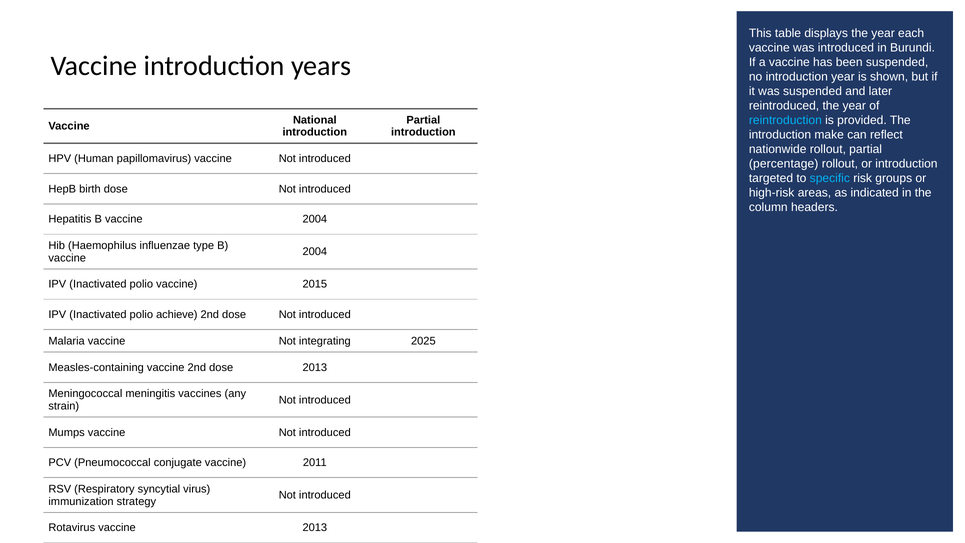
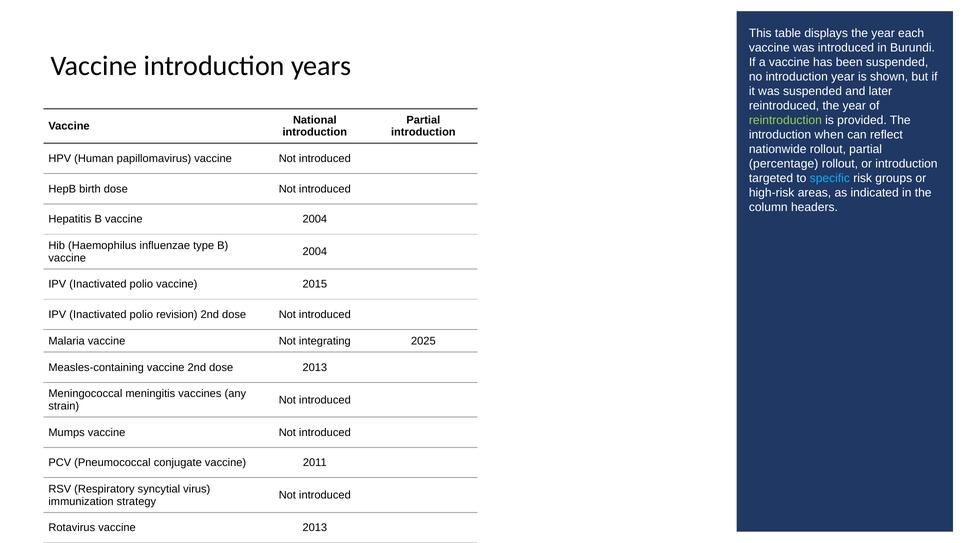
reintroduction colour: light blue -> light green
make: make -> when
polio achieve: achieve -> revision
